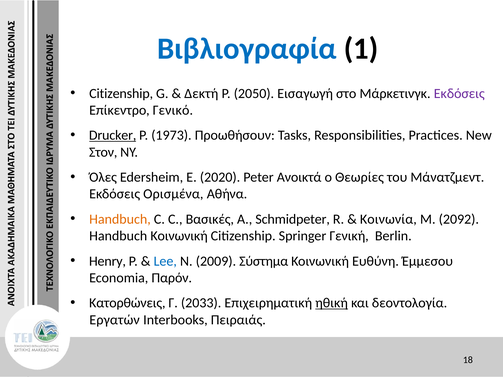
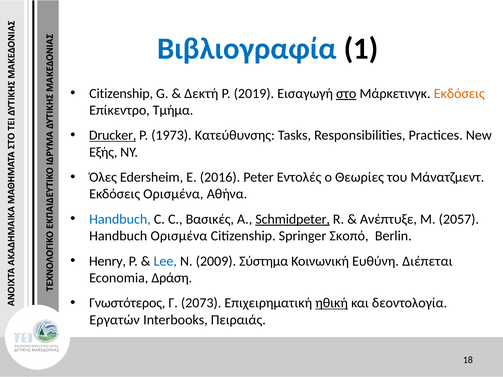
2050: 2050 -> 2019
στο underline: none -> present
Εκδόσεις at (459, 94) colour: purple -> orange
Γενικό: Γενικό -> Τμήμα
Προωθήσουν: Προωθήσουν -> Κατεύθυνσης
Στον: Στον -> Εξής
2020: 2020 -> 2016
Ανοικτά: Ανοικτά -> Εντολές
Handbuch at (120, 219) colour: orange -> blue
Schmidpeter underline: none -> present
Κοινωνία: Κοινωνία -> Ανέπτυξε
2092: 2092 -> 2057
Handbuch Κοινωνική: Κοινωνική -> Ορισμένα
Γενική: Γενική -> Σκοπό
Έμμεσου: Έμμεσου -> Διέπεται
Παρόν: Παρόν -> Δράση
Κατορθώνεις: Κατορθώνεις -> Γνωστότερος
2033: 2033 -> 2073
